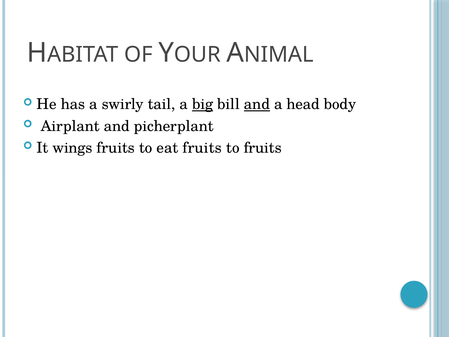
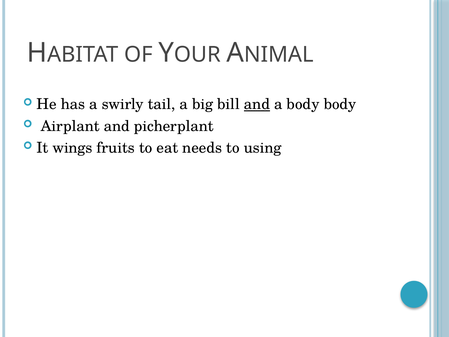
big underline: present -> none
a head: head -> body
eat fruits: fruits -> needs
to fruits: fruits -> using
